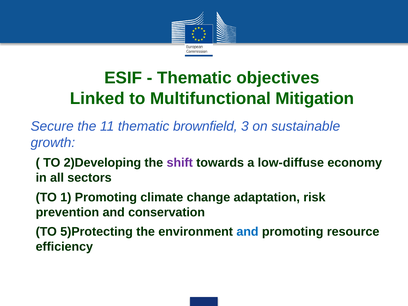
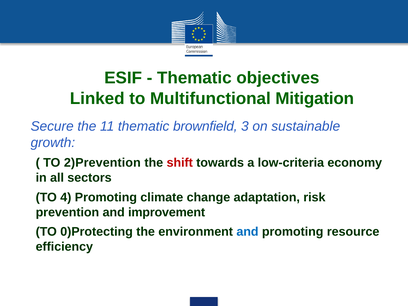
2)Developing: 2)Developing -> 2)Prevention
shift colour: purple -> red
low-diffuse: low-diffuse -> low-criteria
1: 1 -> 4
conservation: conservation -> improvement
5)Protecting: 5)Protecting -> 0)Protecting
